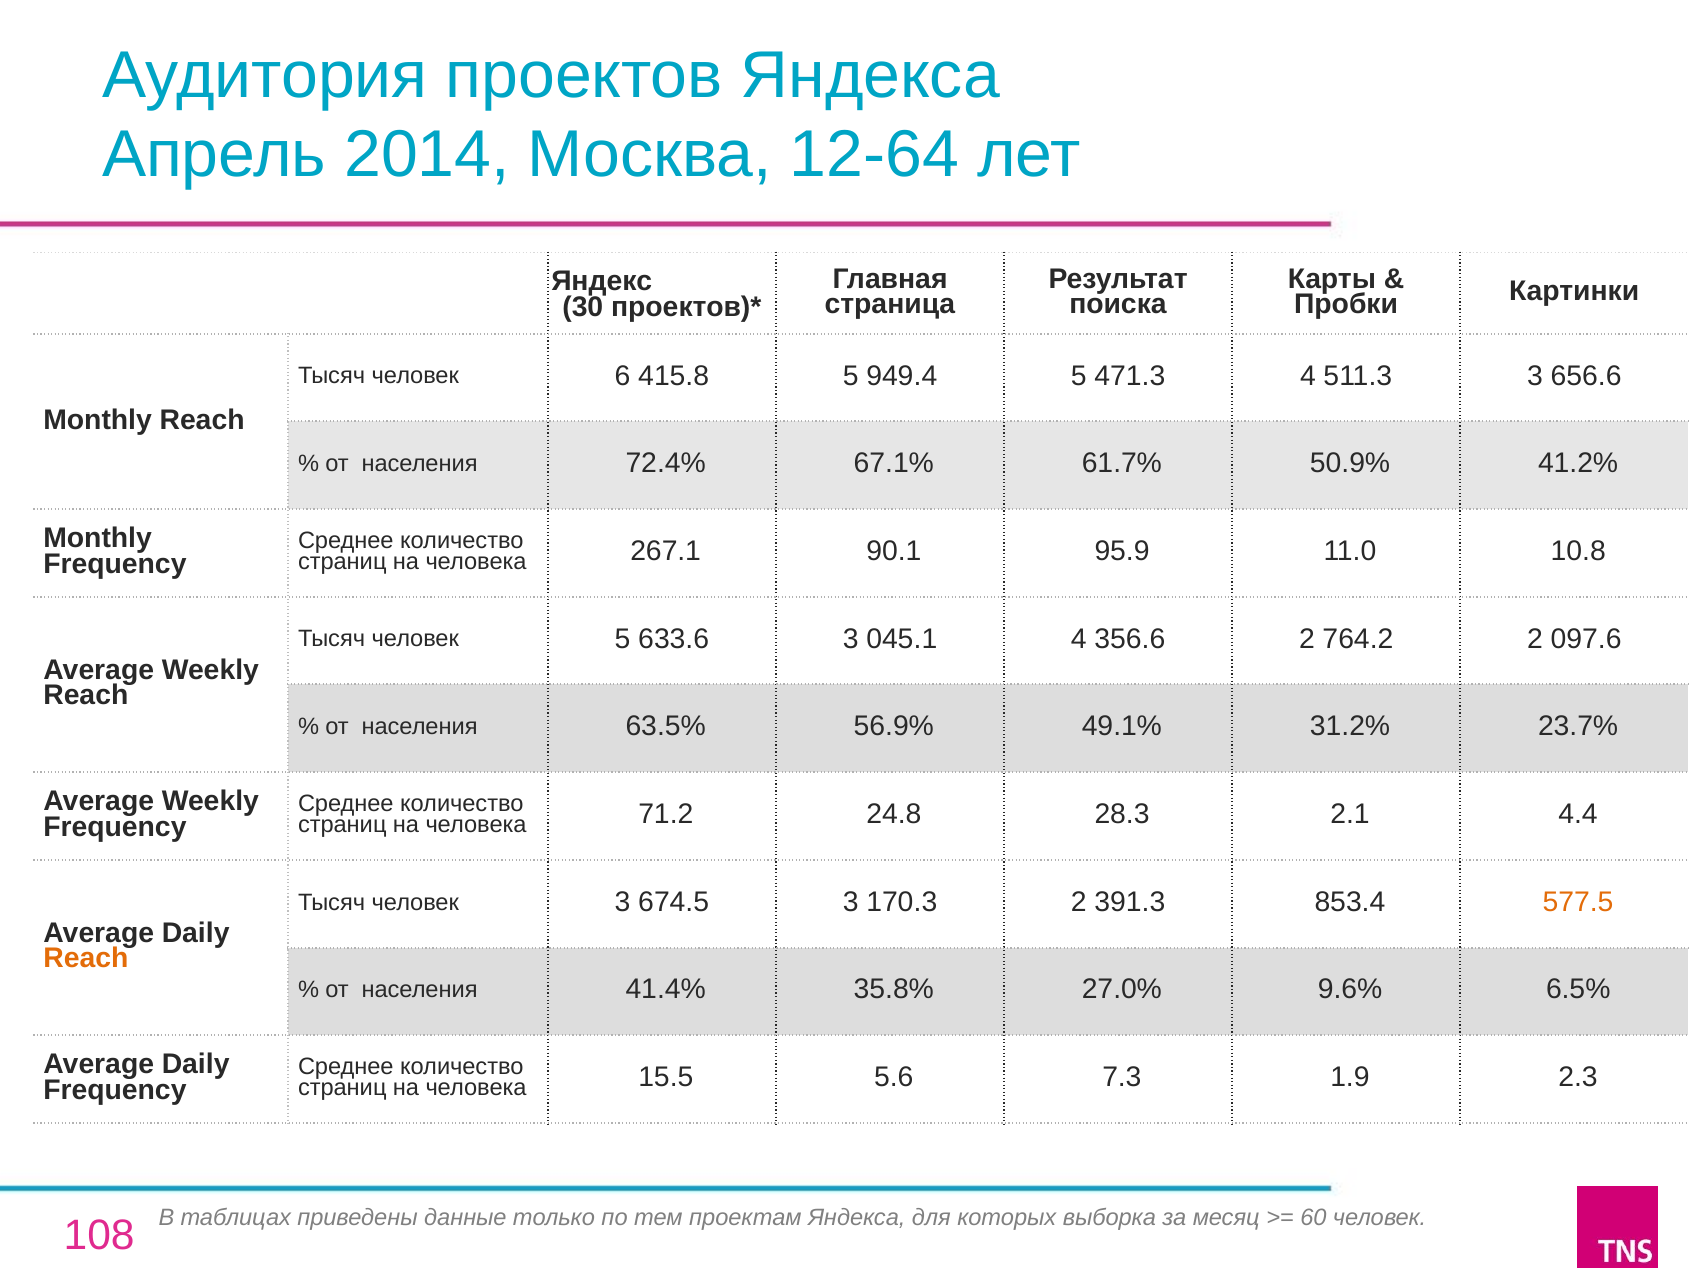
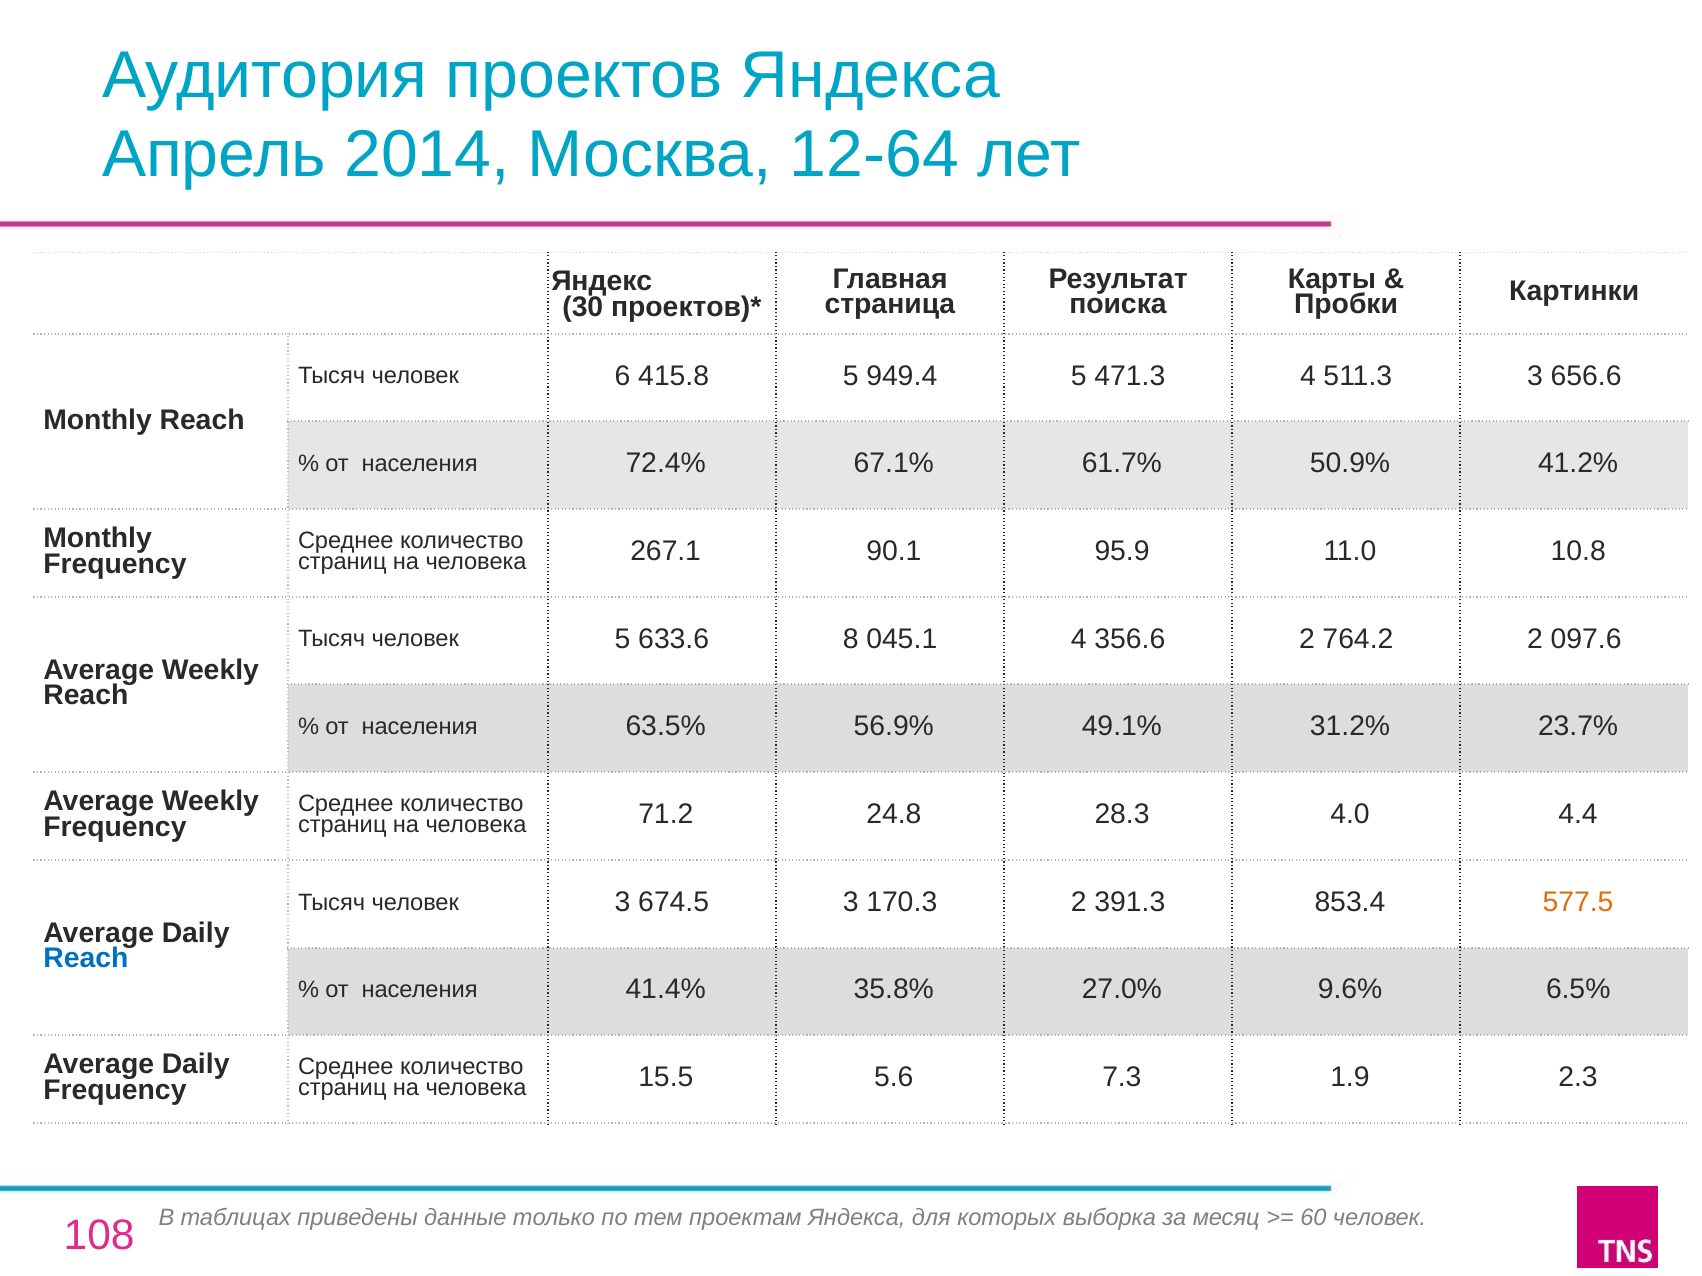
633.6 3: 3 -> 8
2.1: 2.1 -> 4.0
Reach at (86, 959) colour: orange -> blue
